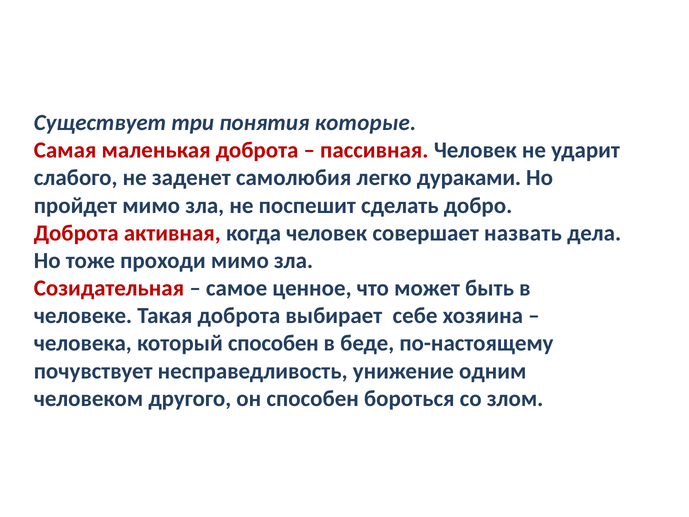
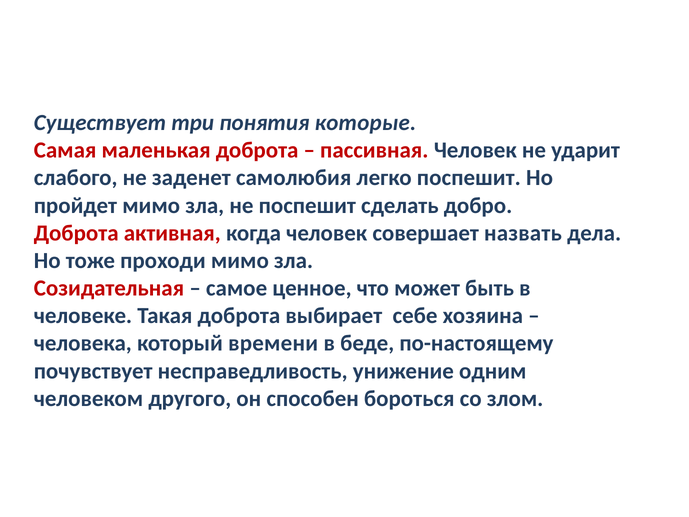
легко дураками: дураками -> поспешит
который способен: способен -> времени
